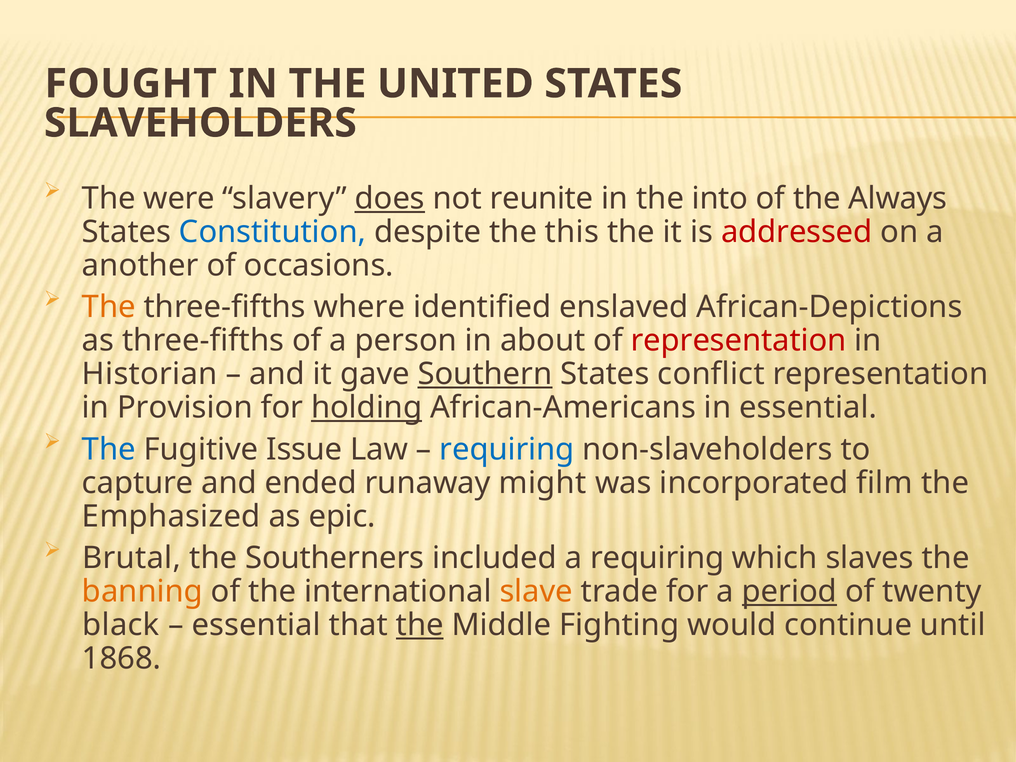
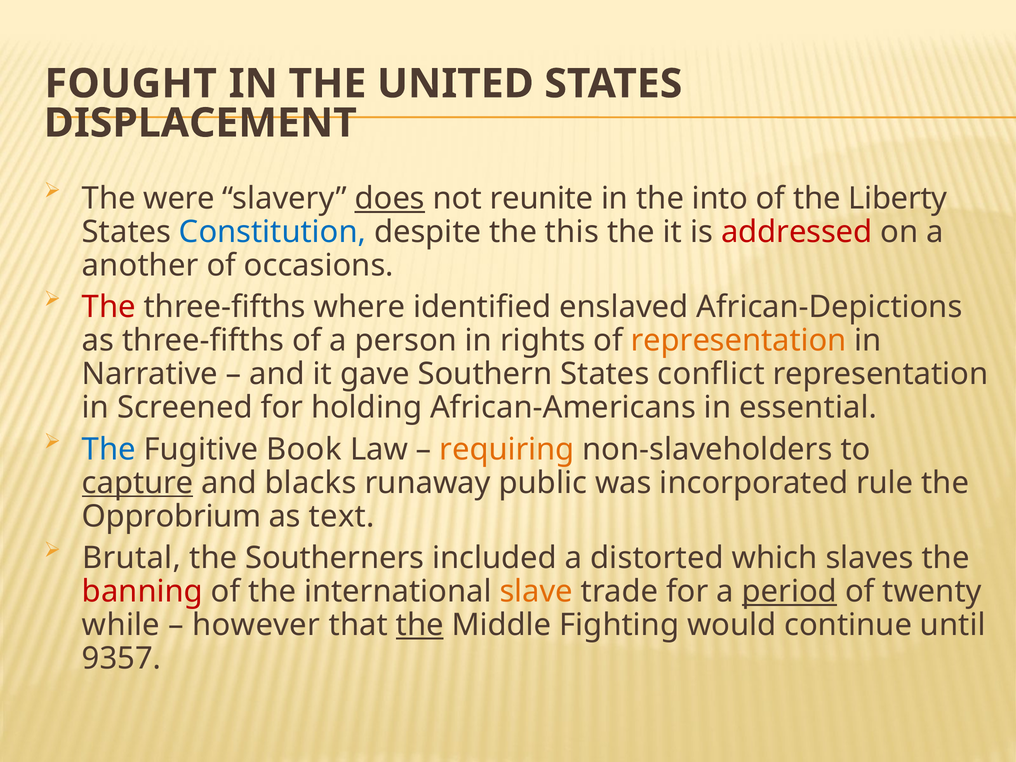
SLAVEHOLDERS: SLAVEHOLDERS -> DISPLACEMENT
Always: Always -> Liberty
The at (109, 307) colour: orange -> red
about: about -> rights
representation at (739, 341) colour: red -> orange
Historian: Historian -> Narrative
Southern underline: present -> none
Provision: Provision -> Screened
holding underline: present -> none
Issue: Issue -> Book
requiring at (507, 449) colour: blue -> orange
capture underline: none -> present
ended: ended -> blacks
might: might -> public
film: film -> rule
Emphasized: Emphasized -> Opprobrium
epic: epic -> text
a requiring: requiring -> distorted
banning colour: orange -> red
black: black -> while
essential at (256, 625): essential -> however
1868: 1868 -> 9357
